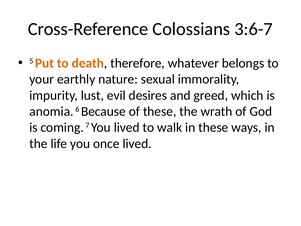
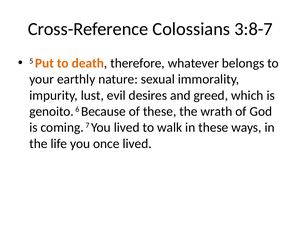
3:6-7: 3:6-7 -> 3:8-7
anomia: anomia -> genoito
